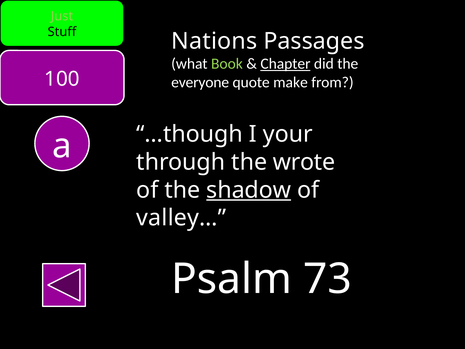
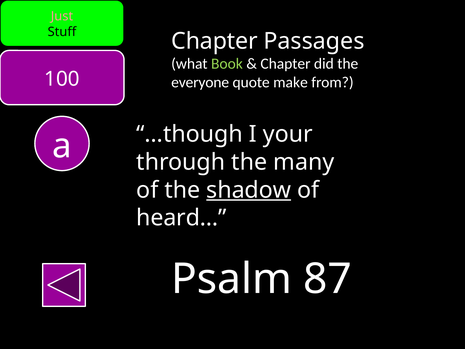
Just colour: light green -> pink
Nations at (214, 41): Nations -> Chapter
Chapter at (285, 64) underline: present -> none
wrote: wrote -> many
valley…: valley… -> heard…
73: 73 -> 87
